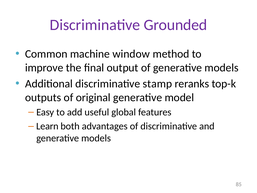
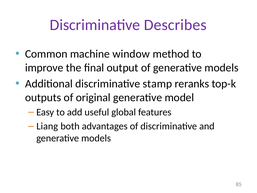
Grounded: Grounded -> Describes
Learn: Learn -> Liang
